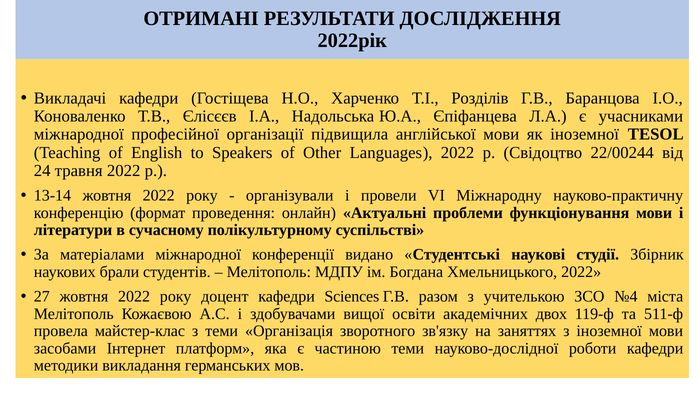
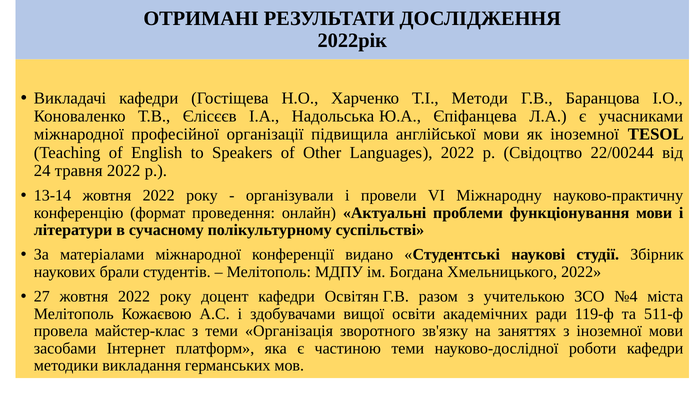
Розділів: Розділів -> Методи
Sciences: Sciences -> Освітян
двох: двох -> ради
